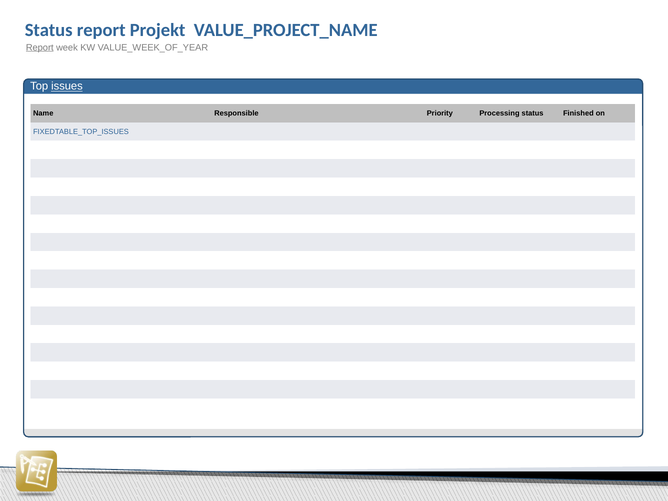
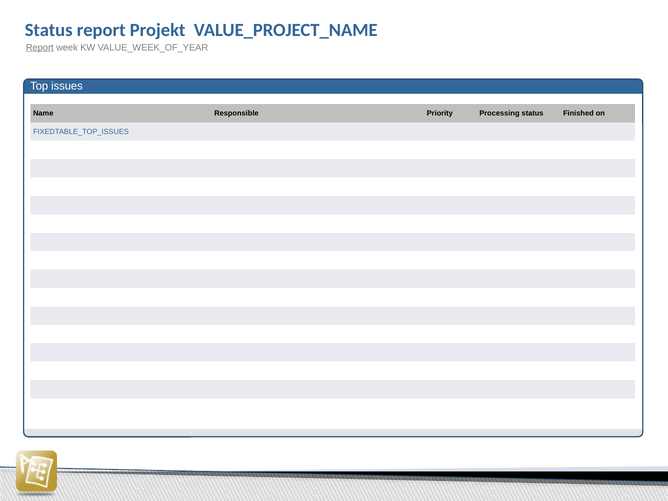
issues underline: present -> none
